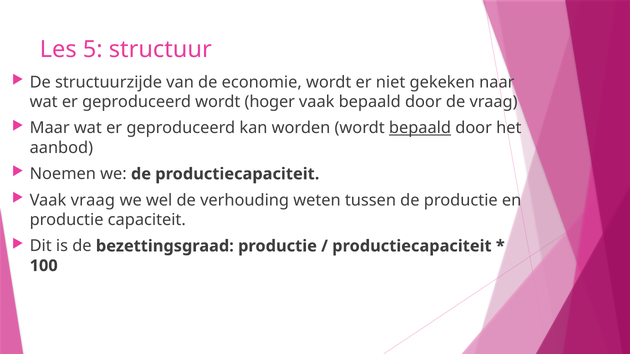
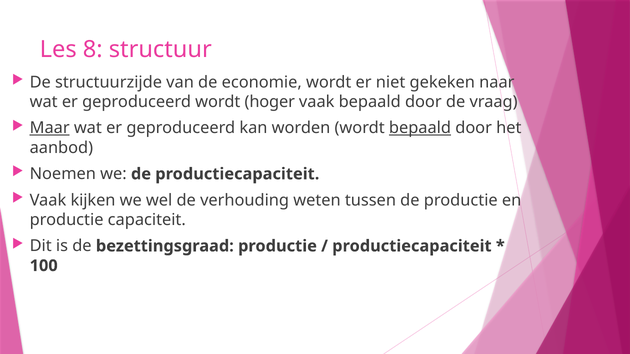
5: 5 -> 8
Maar underline: none -> present
Vaak vraag: vraag -> kijken
